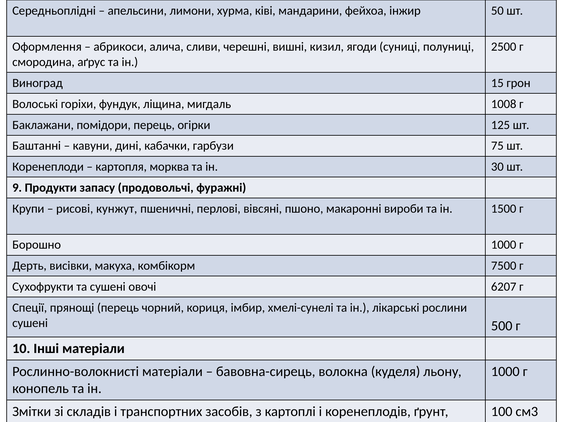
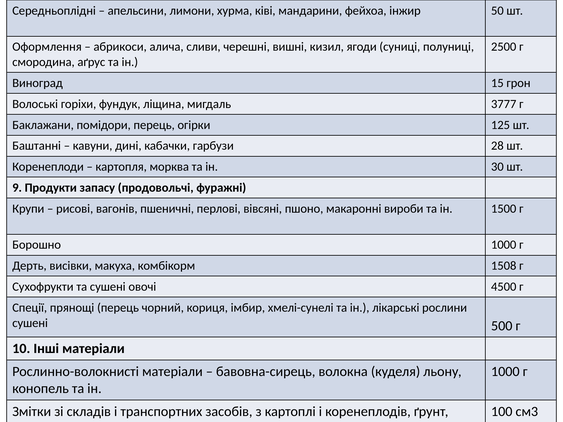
1008: 1008 -> 3777
75: 75 -> 28
кунжут: кунжут -> вагонів
7500: 7500 -> 1508
6207: 6207 -> 4500
